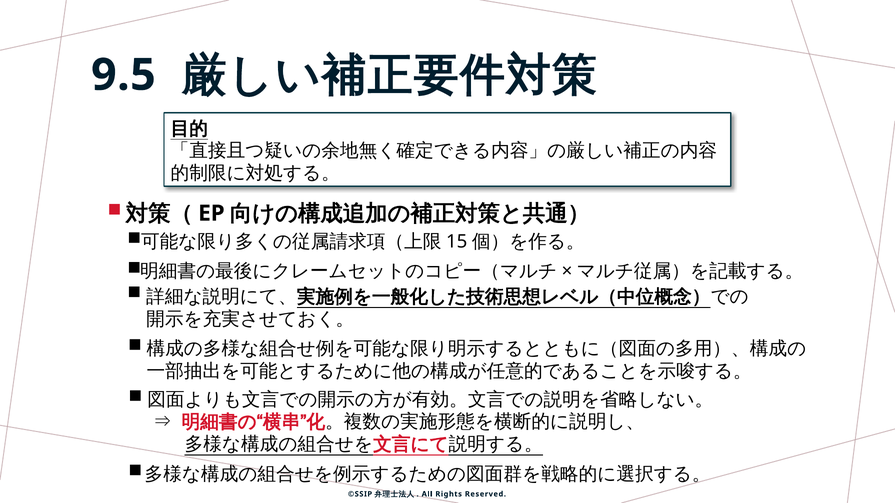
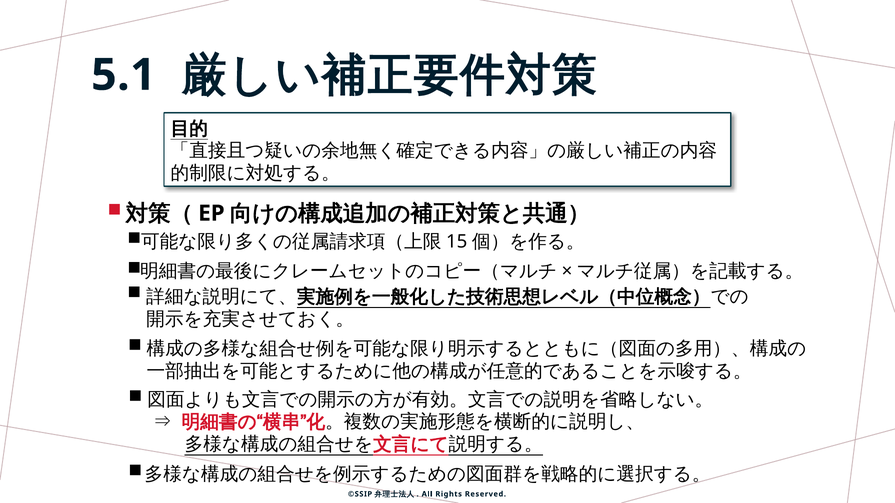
9.5: 9.5 -> 5.1
